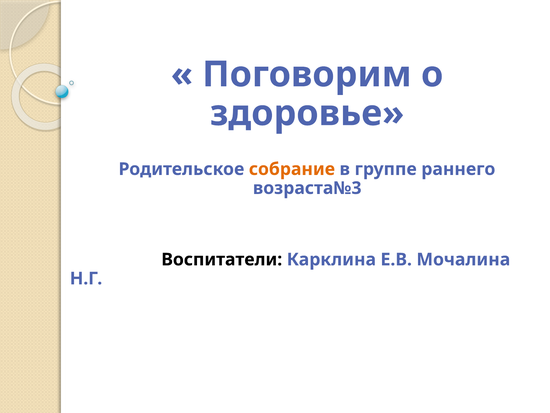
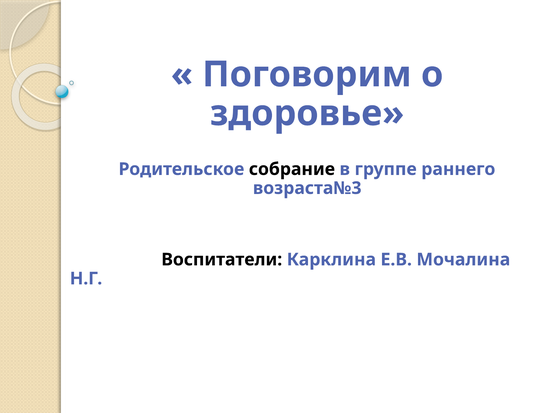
собрание colour: orange -> black
